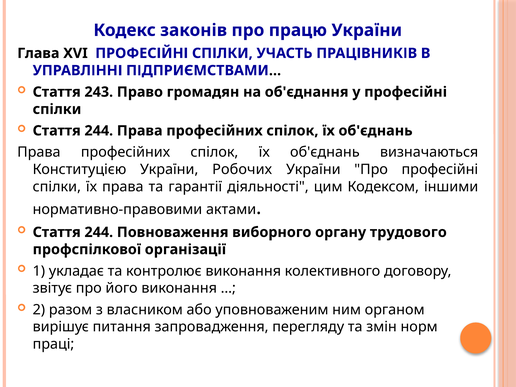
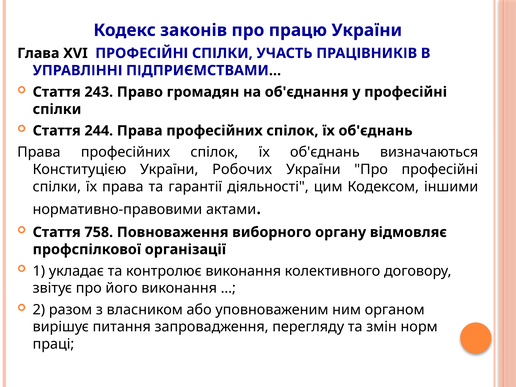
244 at (99, 232): 244 -> 758
трудового: трудового -> відмовляє
